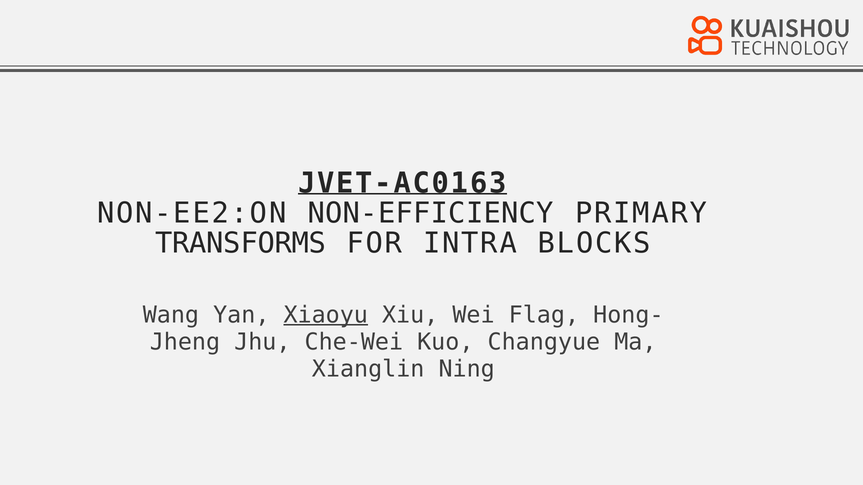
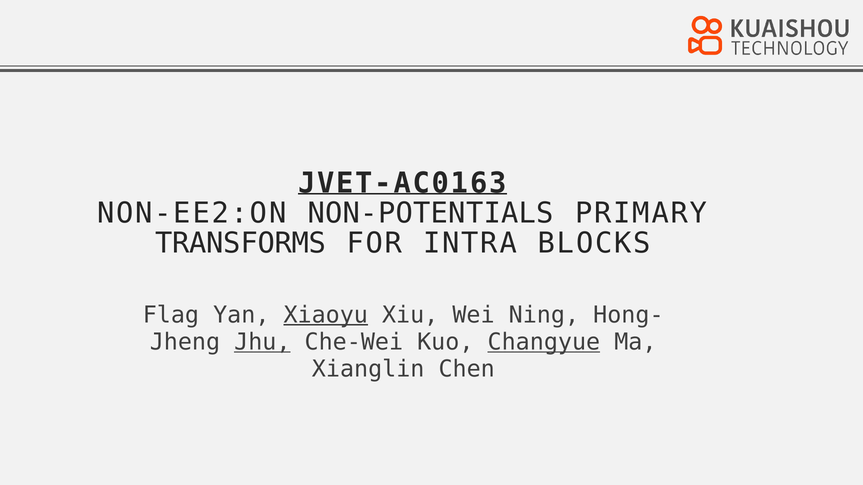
NON-EFFICIENCY: NON-EFFICIENCY -> NON-POTENTIALS
Wang: Wang -> Flag
Flag: Flag -> Ning
Jhu underline: none -> present
Changyue underline: none -> present
Ning: Ning -> Chen
